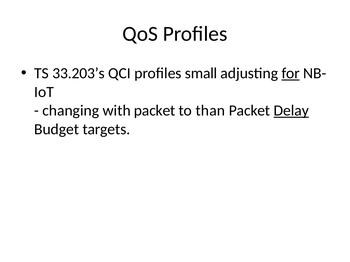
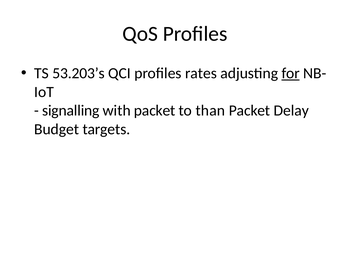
33.203’s: 33.203’s -> 53.203’s
small: small -> rates
changing: changing -> signalling
Delay underline: present -> none
